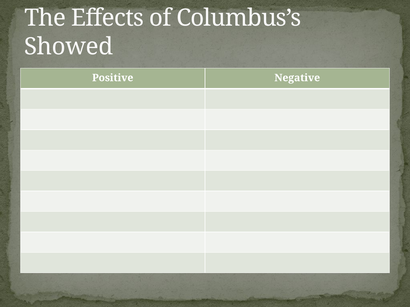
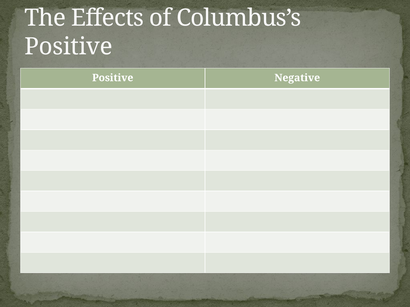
Showed at (69, 47): Showed -> Positive
